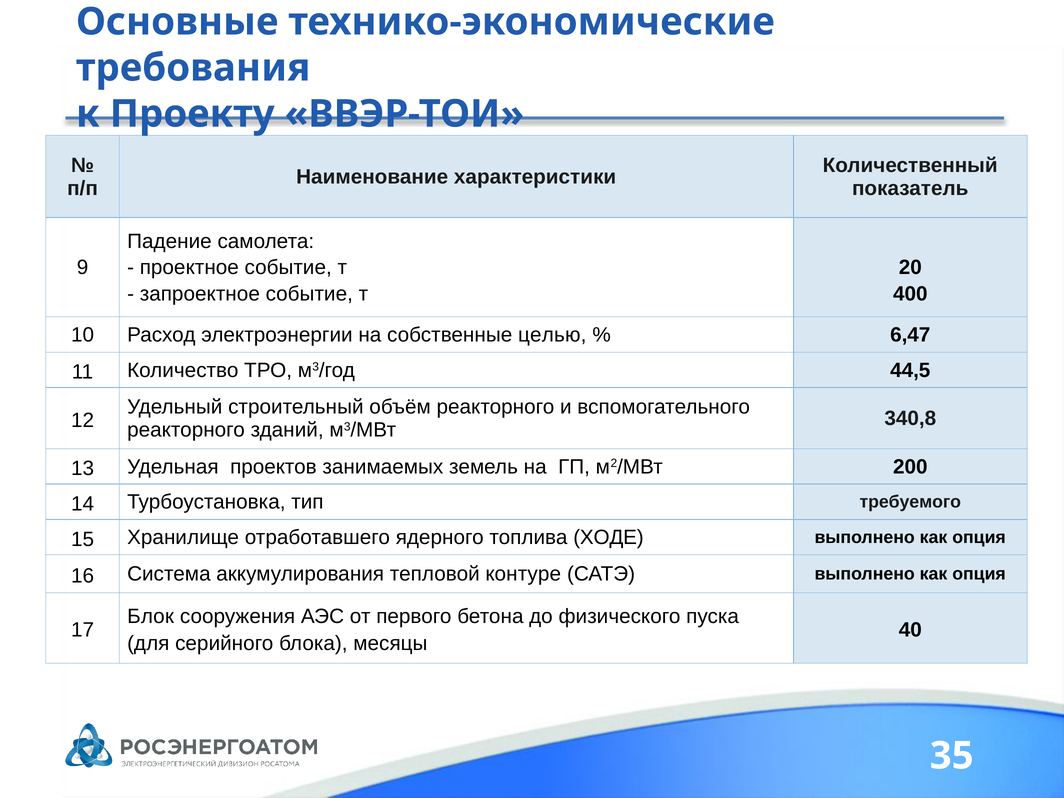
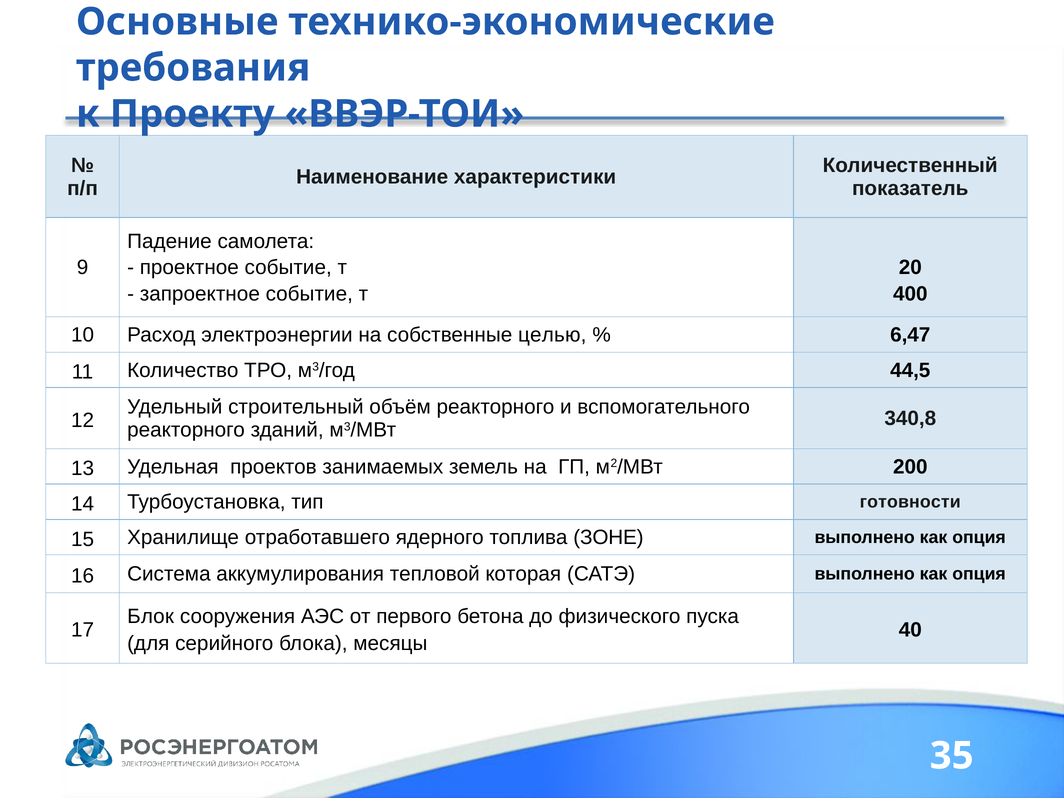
требуемого: требуемого -> готовности
ХОДЕ: ХОДЕ -> ЗОНЕ
контуре: контуре -> которая
